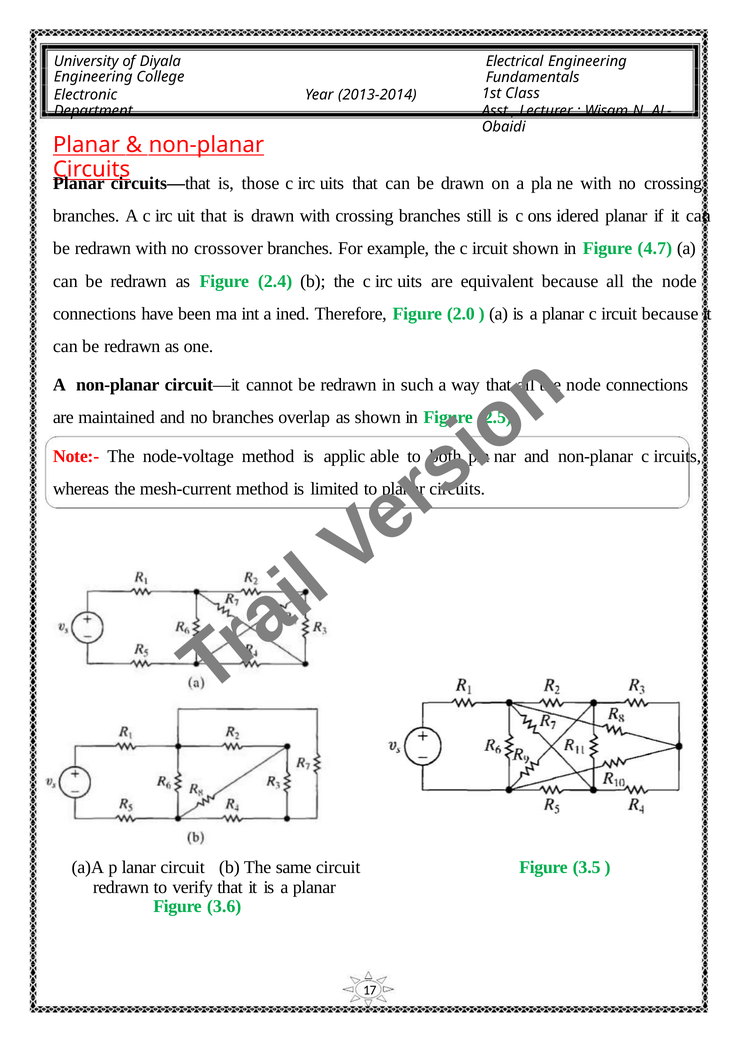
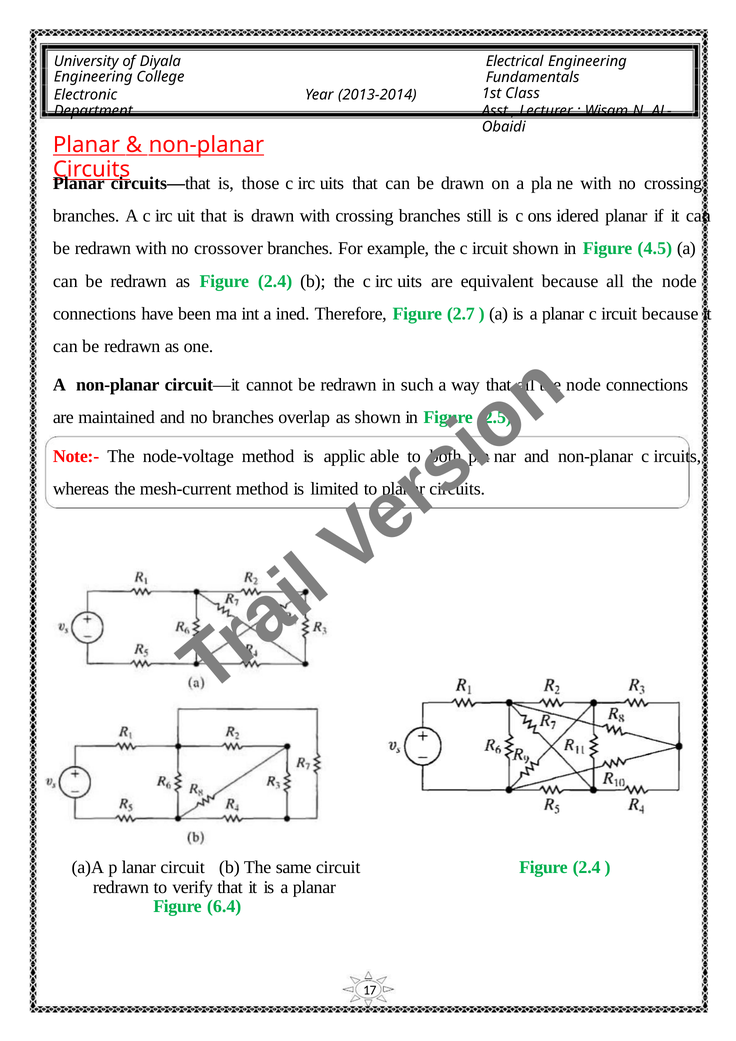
4.7: 4.7 -> 4.5
2.0: 2.0 -> 2.7
3.5 at (587, 868): 3.5 -> 2.4
3.6: 3.6 -> 6.4
